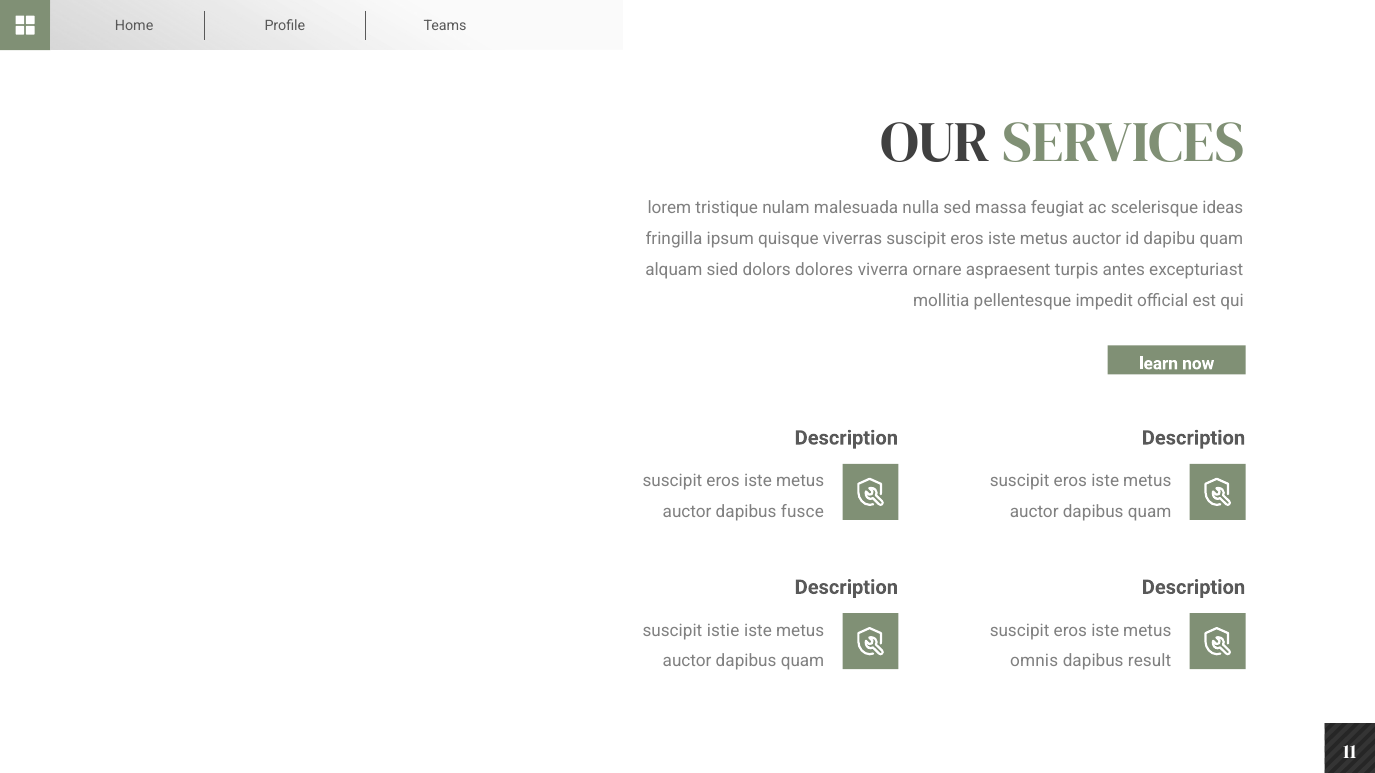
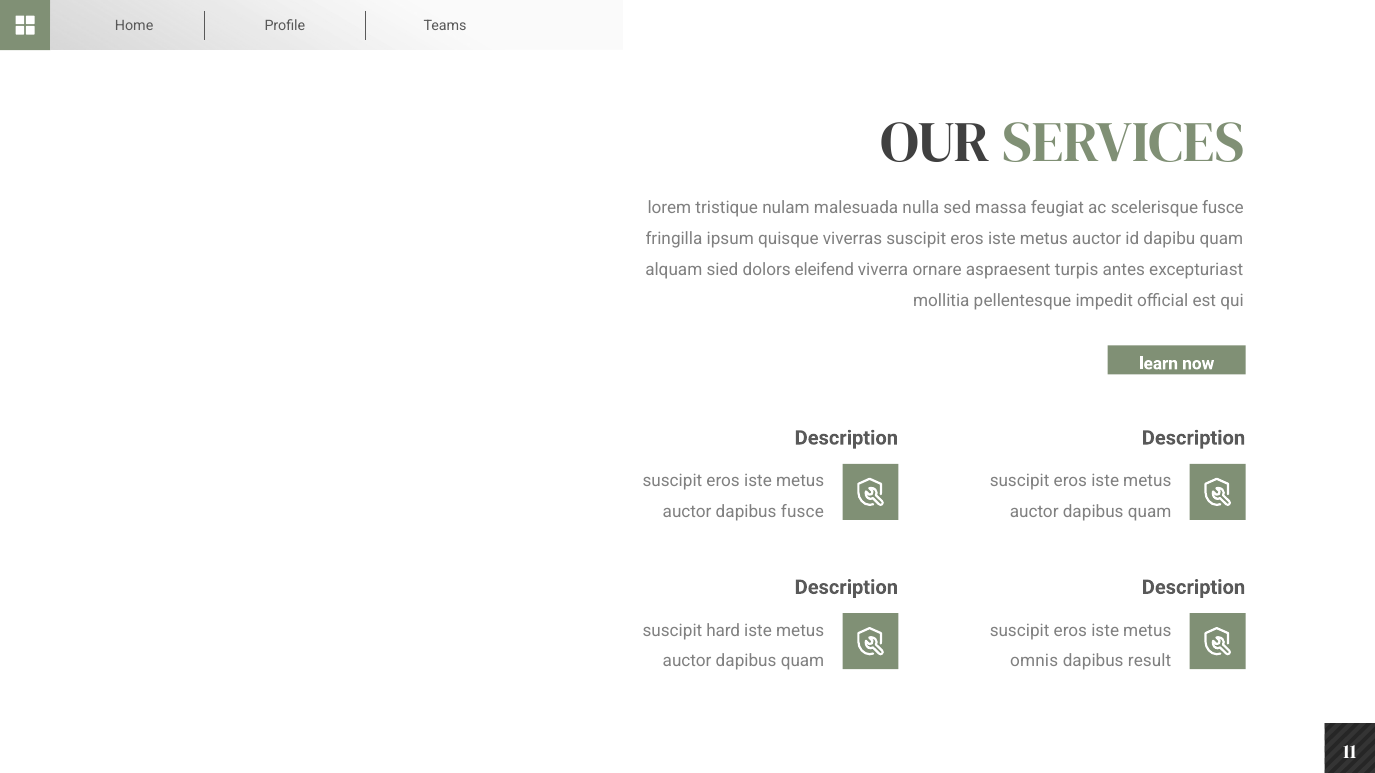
scelerisque ideas: ideas -> fusce
dolores: dolores -> eleifend
istie: istie -> hard
